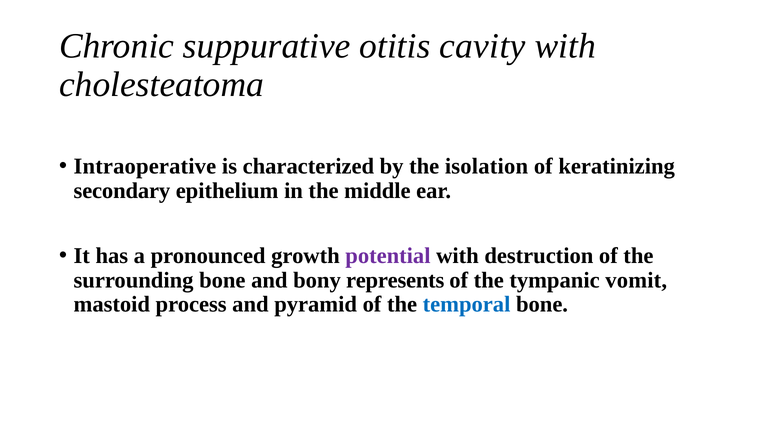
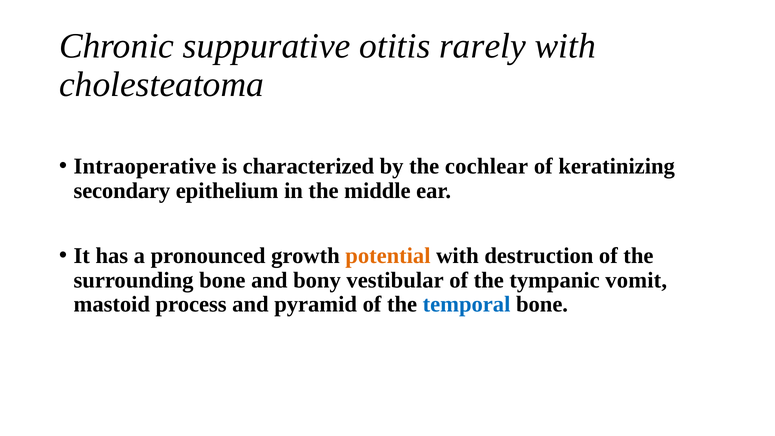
cavity: cavity -> rarely
isolation: isolation -> cochlear
potential colour: purple -> orange
represents: represents -> vestibular
